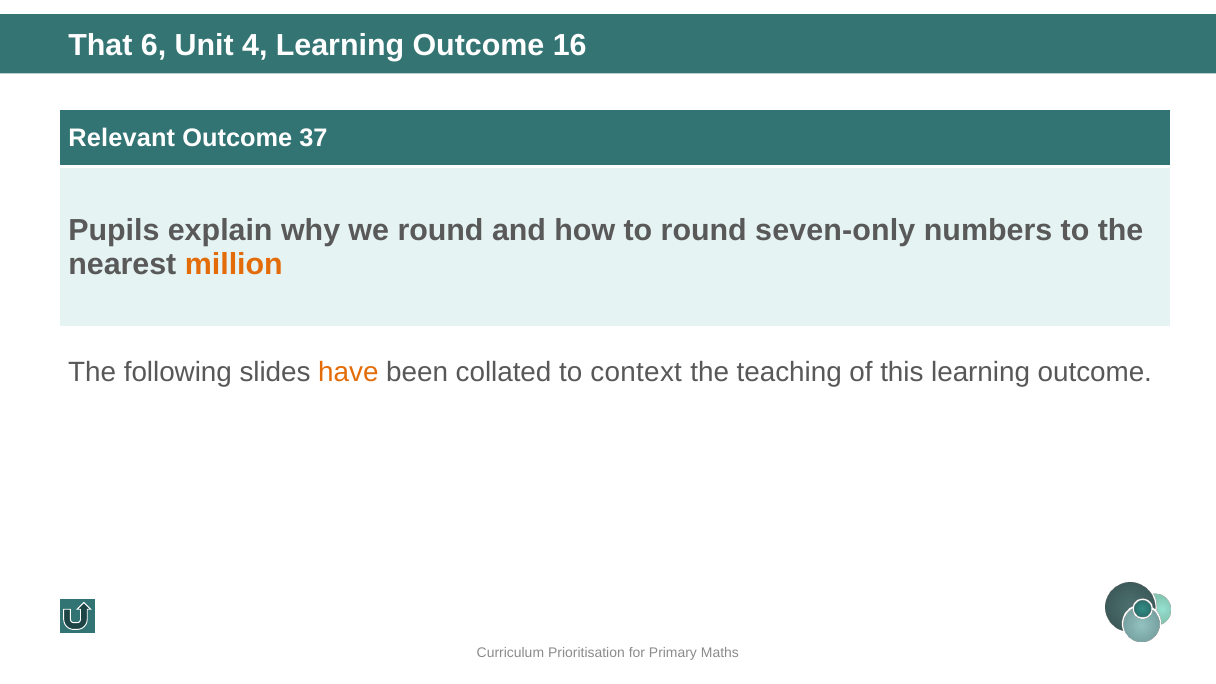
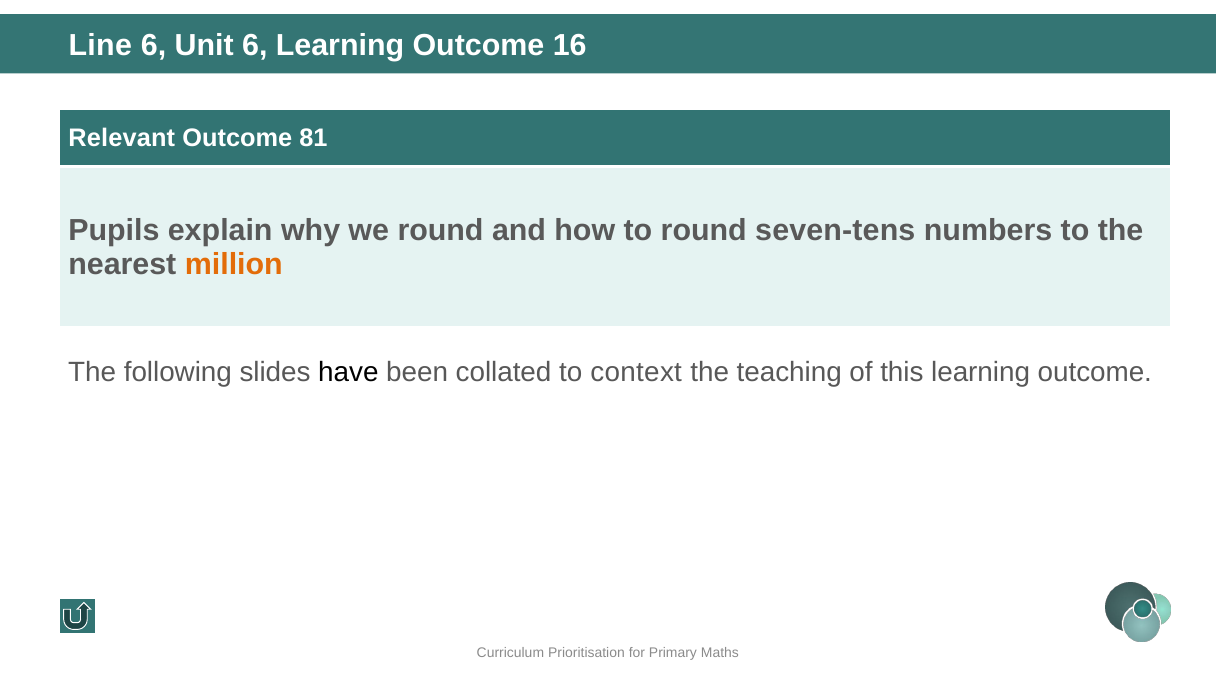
That: That -> Line
Unit 4: 4 -> 6
37: 37 -> 81
seven-only: seven-only -> seven-tens
have colour: orange -> black
